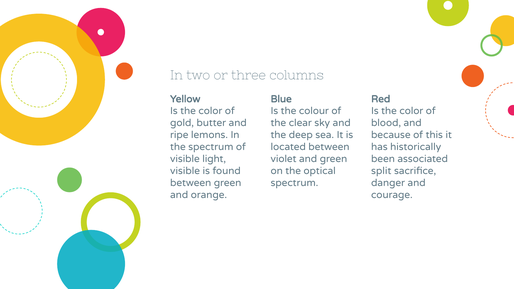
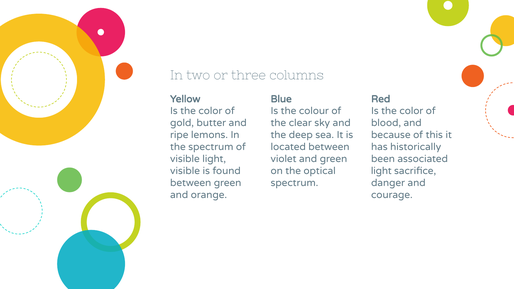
split at (381, 171): split -> light
